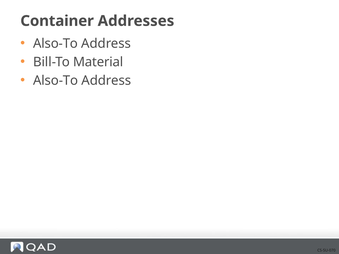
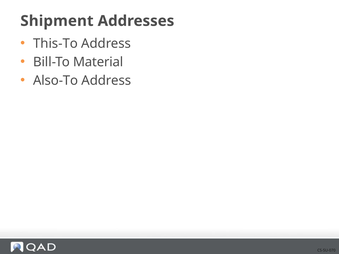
Container: Container -> Shipment
Also-To at (56, 44): Also-To -> This-To
